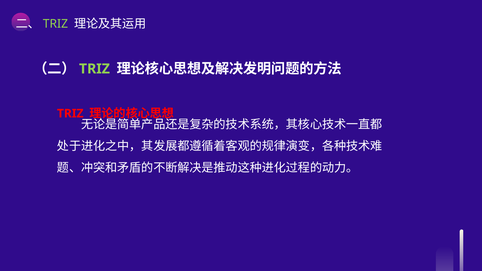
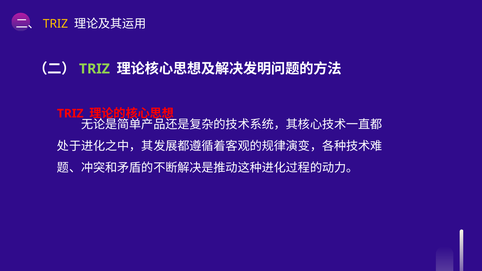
TRIZ at (55, 24) colour: light green -> yellow
